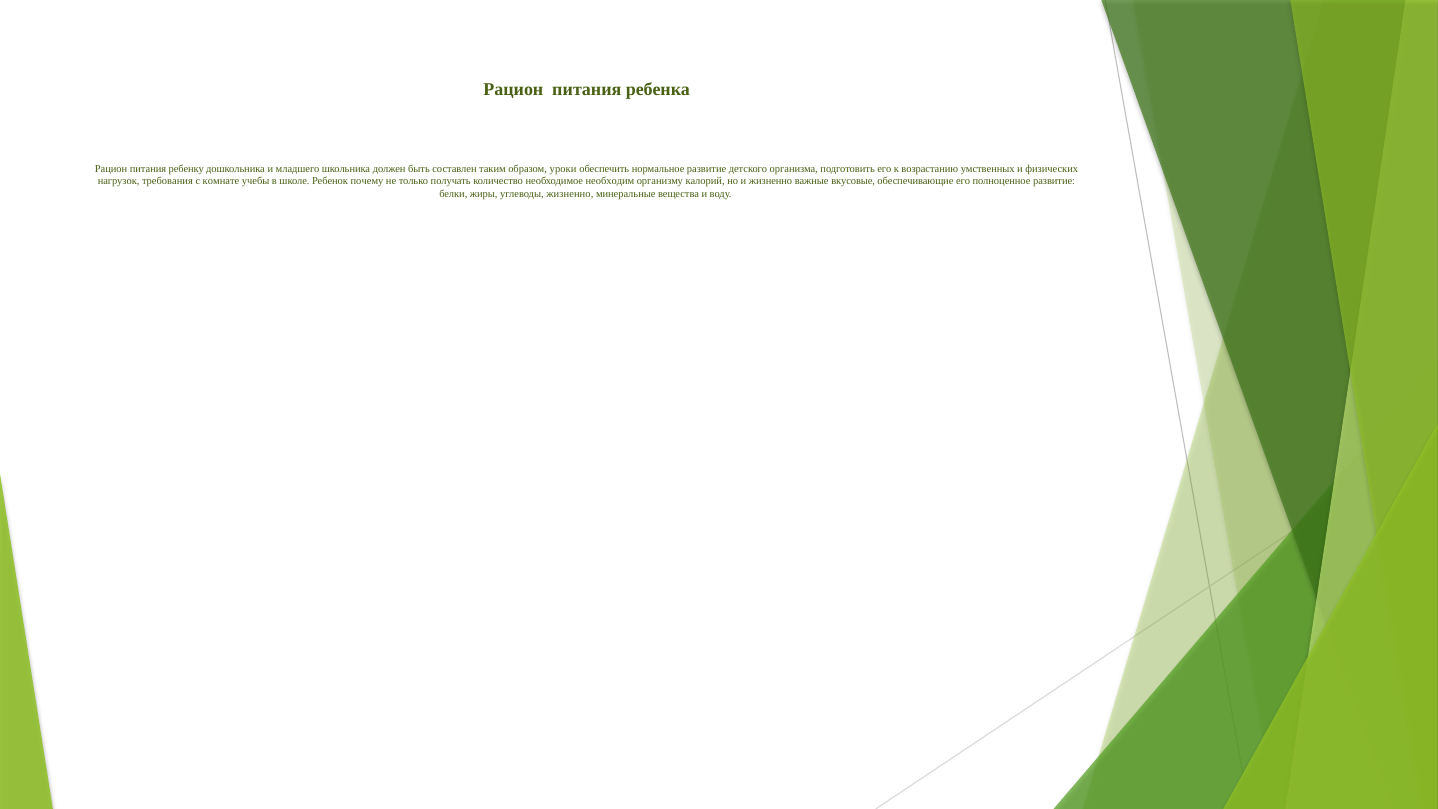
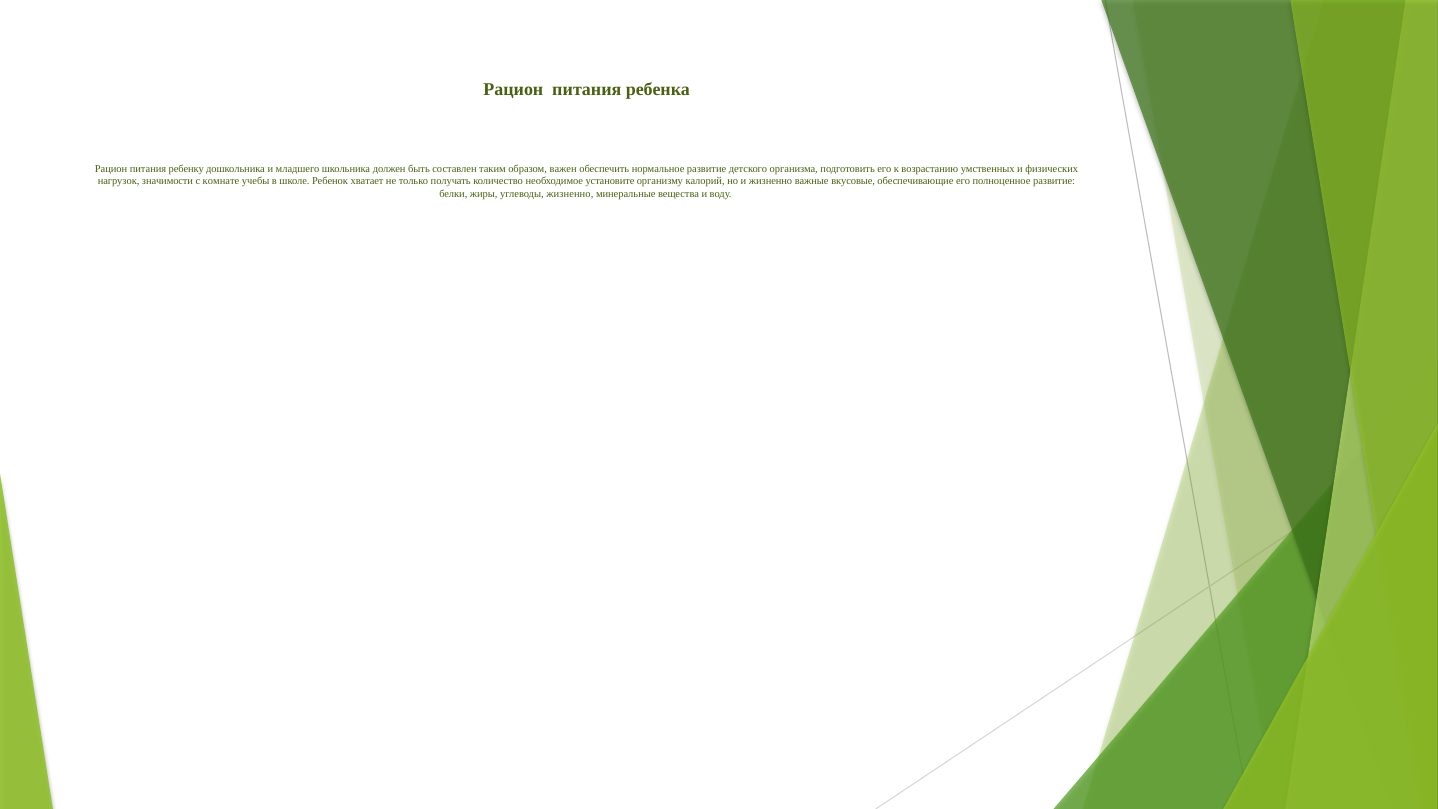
уроки: уроки -> важен
требования: требования -> значимости
почему: почему -> хватает
необходим: необходим -> установите
